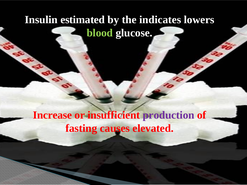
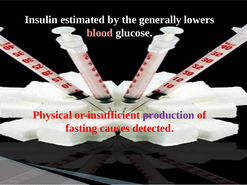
indicates: indicates -> generally
blood colour: light green -> pink
Increase: Increase -> Physical
elevated: elevated -> detected
